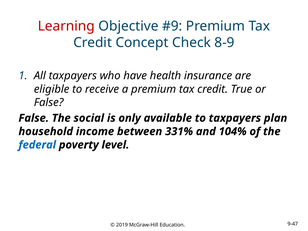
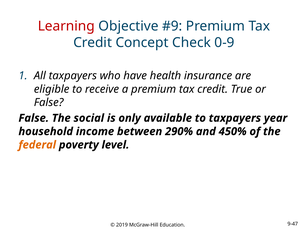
8-9: 8-9 -> 0-9
plan: plan -> year
331%: 331% -> 290%
104%: 104% -> 450%
federal colour: blue -> orange
